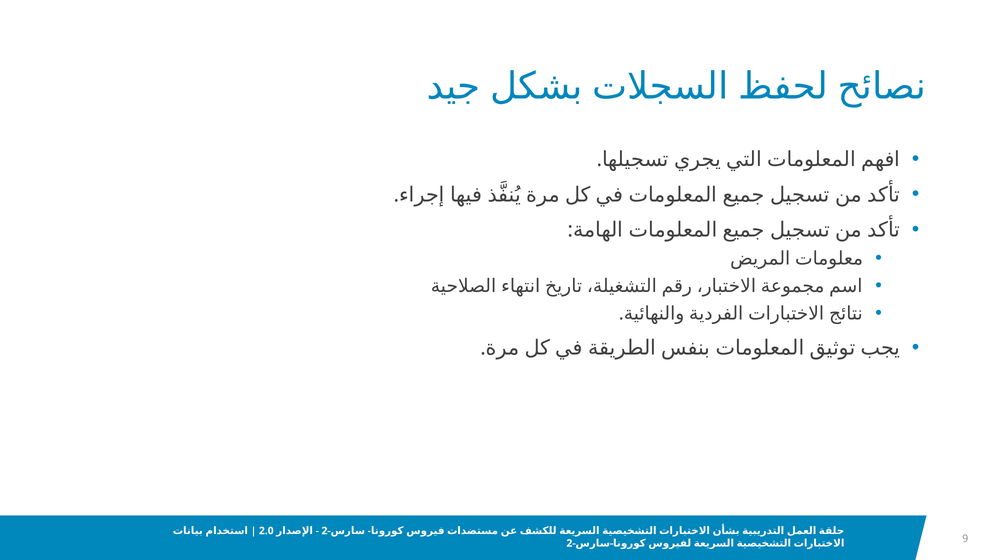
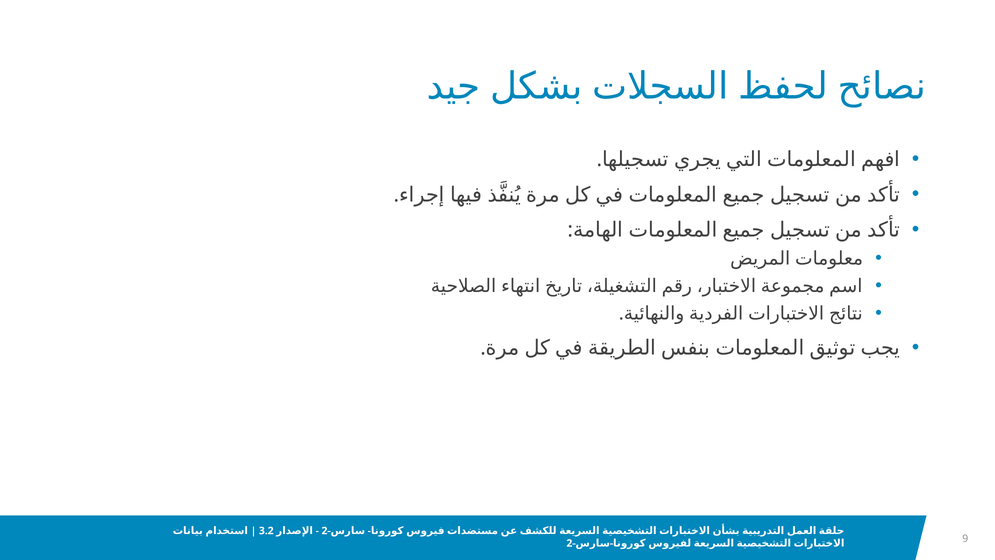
2.0: 2.0 -> 3.2
